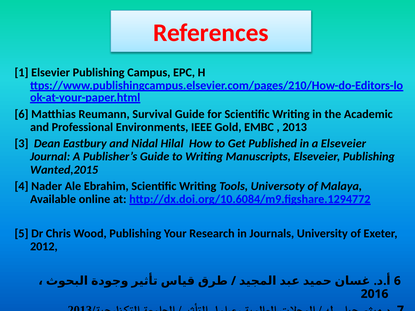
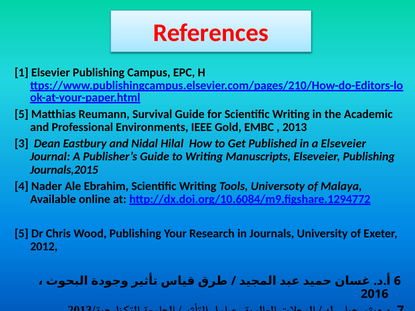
6 at (22, 114): 6 -> 5
Wanted,2015: Wanted,2015 -> Journals,2015
